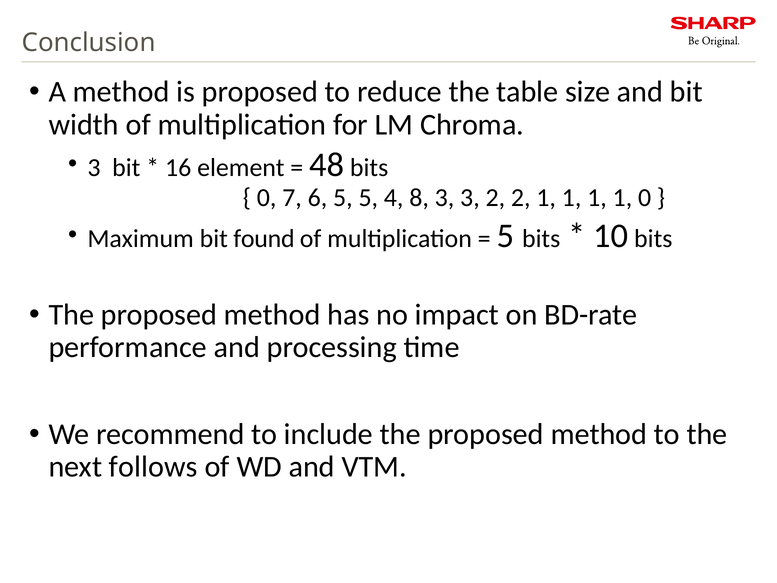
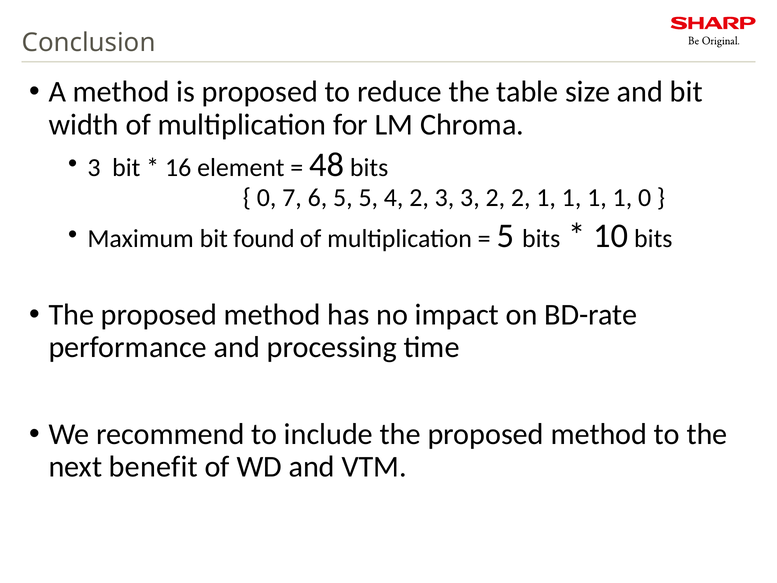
4 8: 8 -> 2
follows: follows -> benefit
